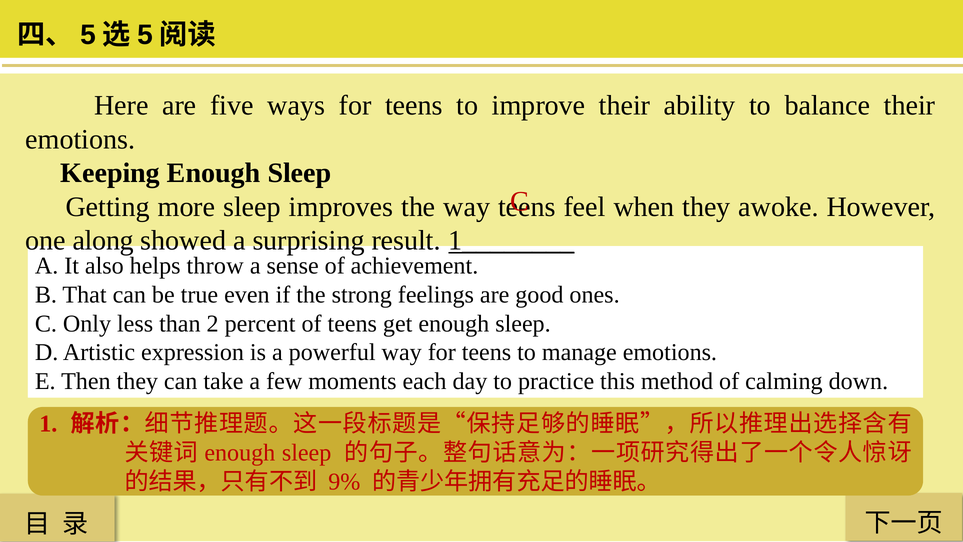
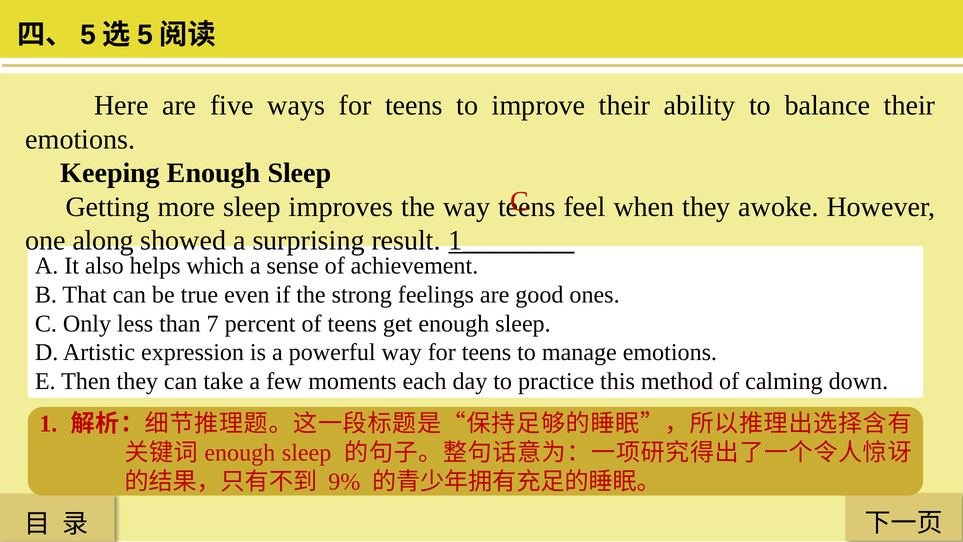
throw: throw -> which
2: 2 -> 7
